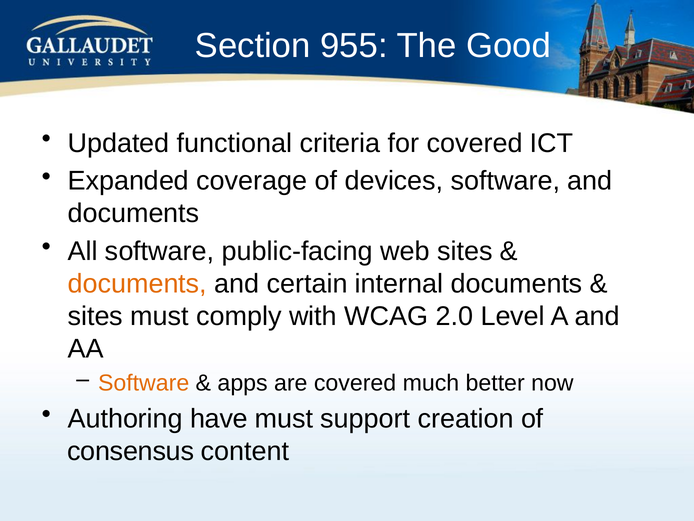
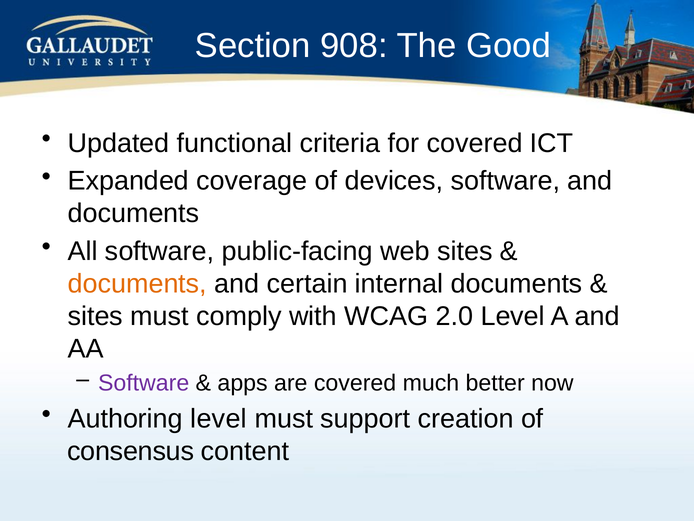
955: 955 -> 908
Software at (144, 383) colour: orange -> purple
Authoring have: have -> level
